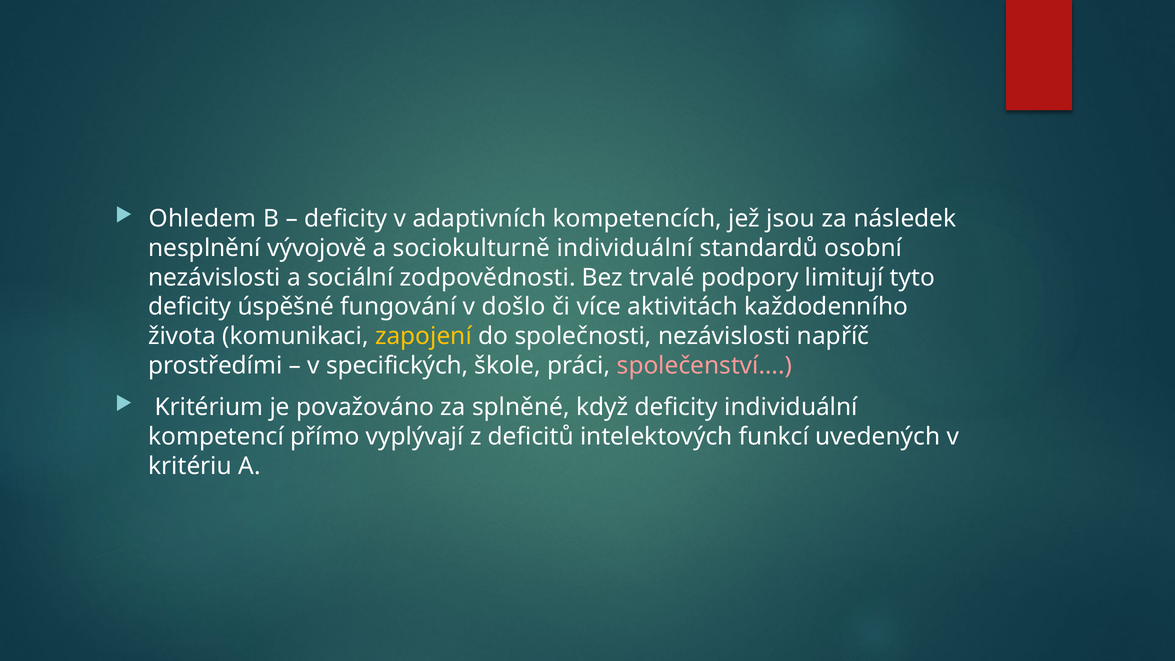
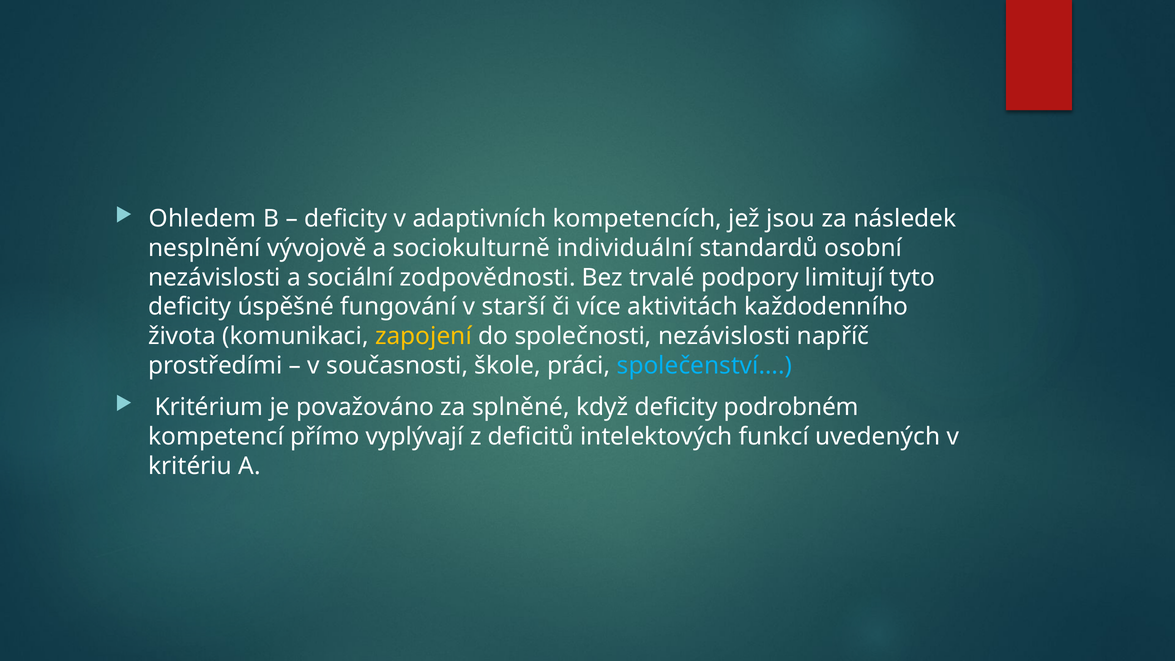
došlo: došlo -> starší
specifických: specifických -> současnosti
společenství… colour: pink -> light blue
deficity individuální: individuální -> podrobném
